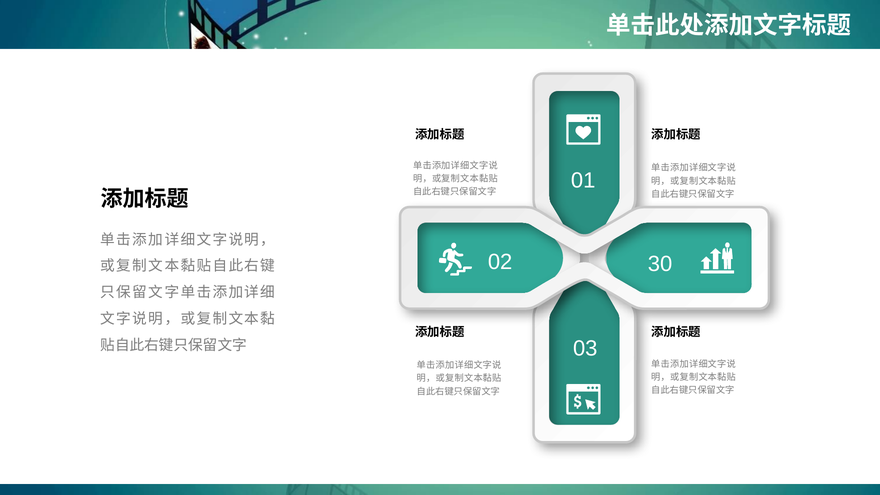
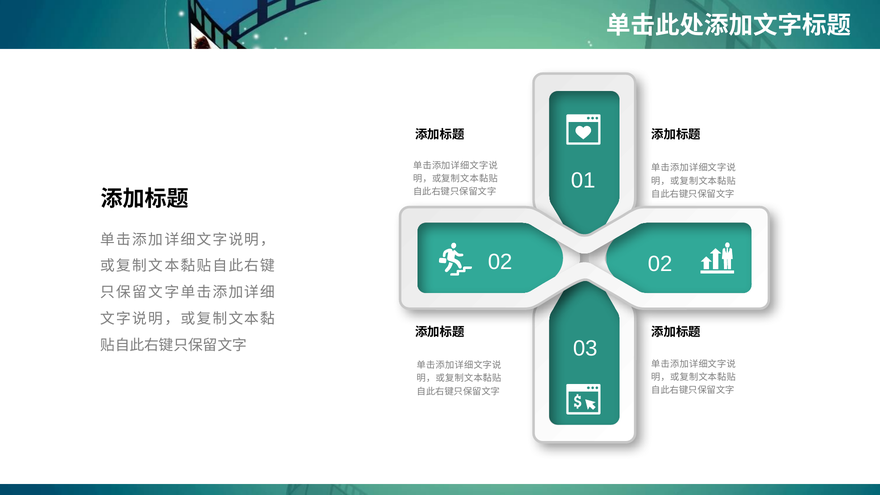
02 30: 30 -> 02
